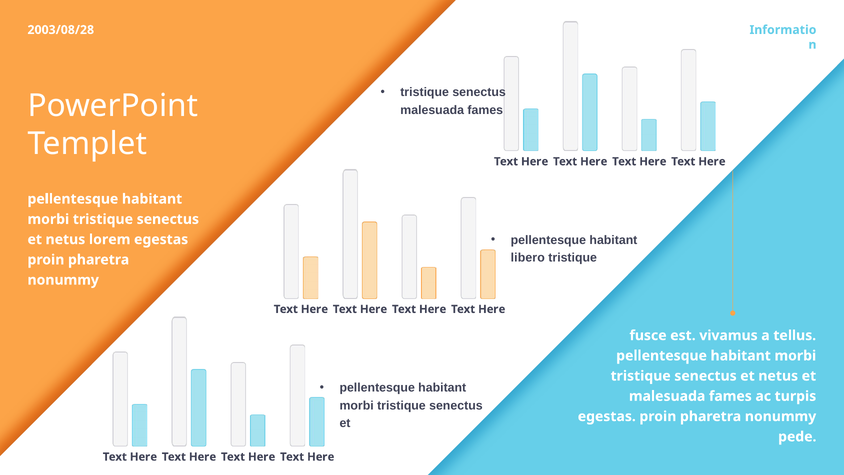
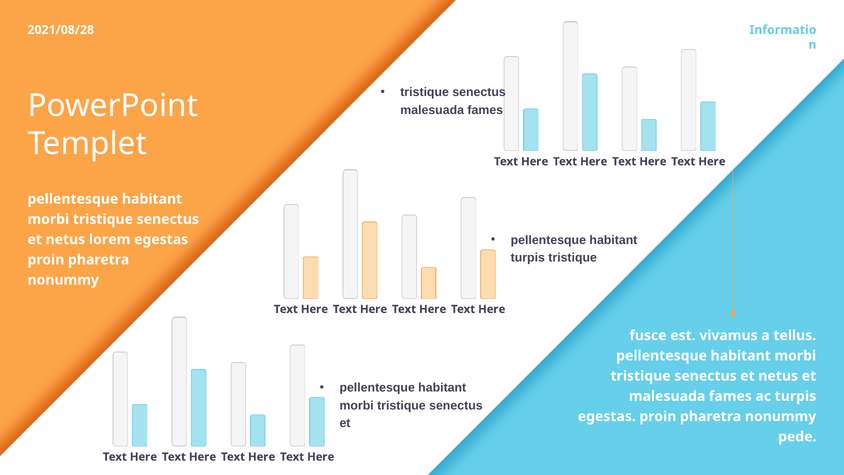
2003/08/28: 2003/08/28 -> 2021/08/28
libero at (528, 258): libero -> turpis
